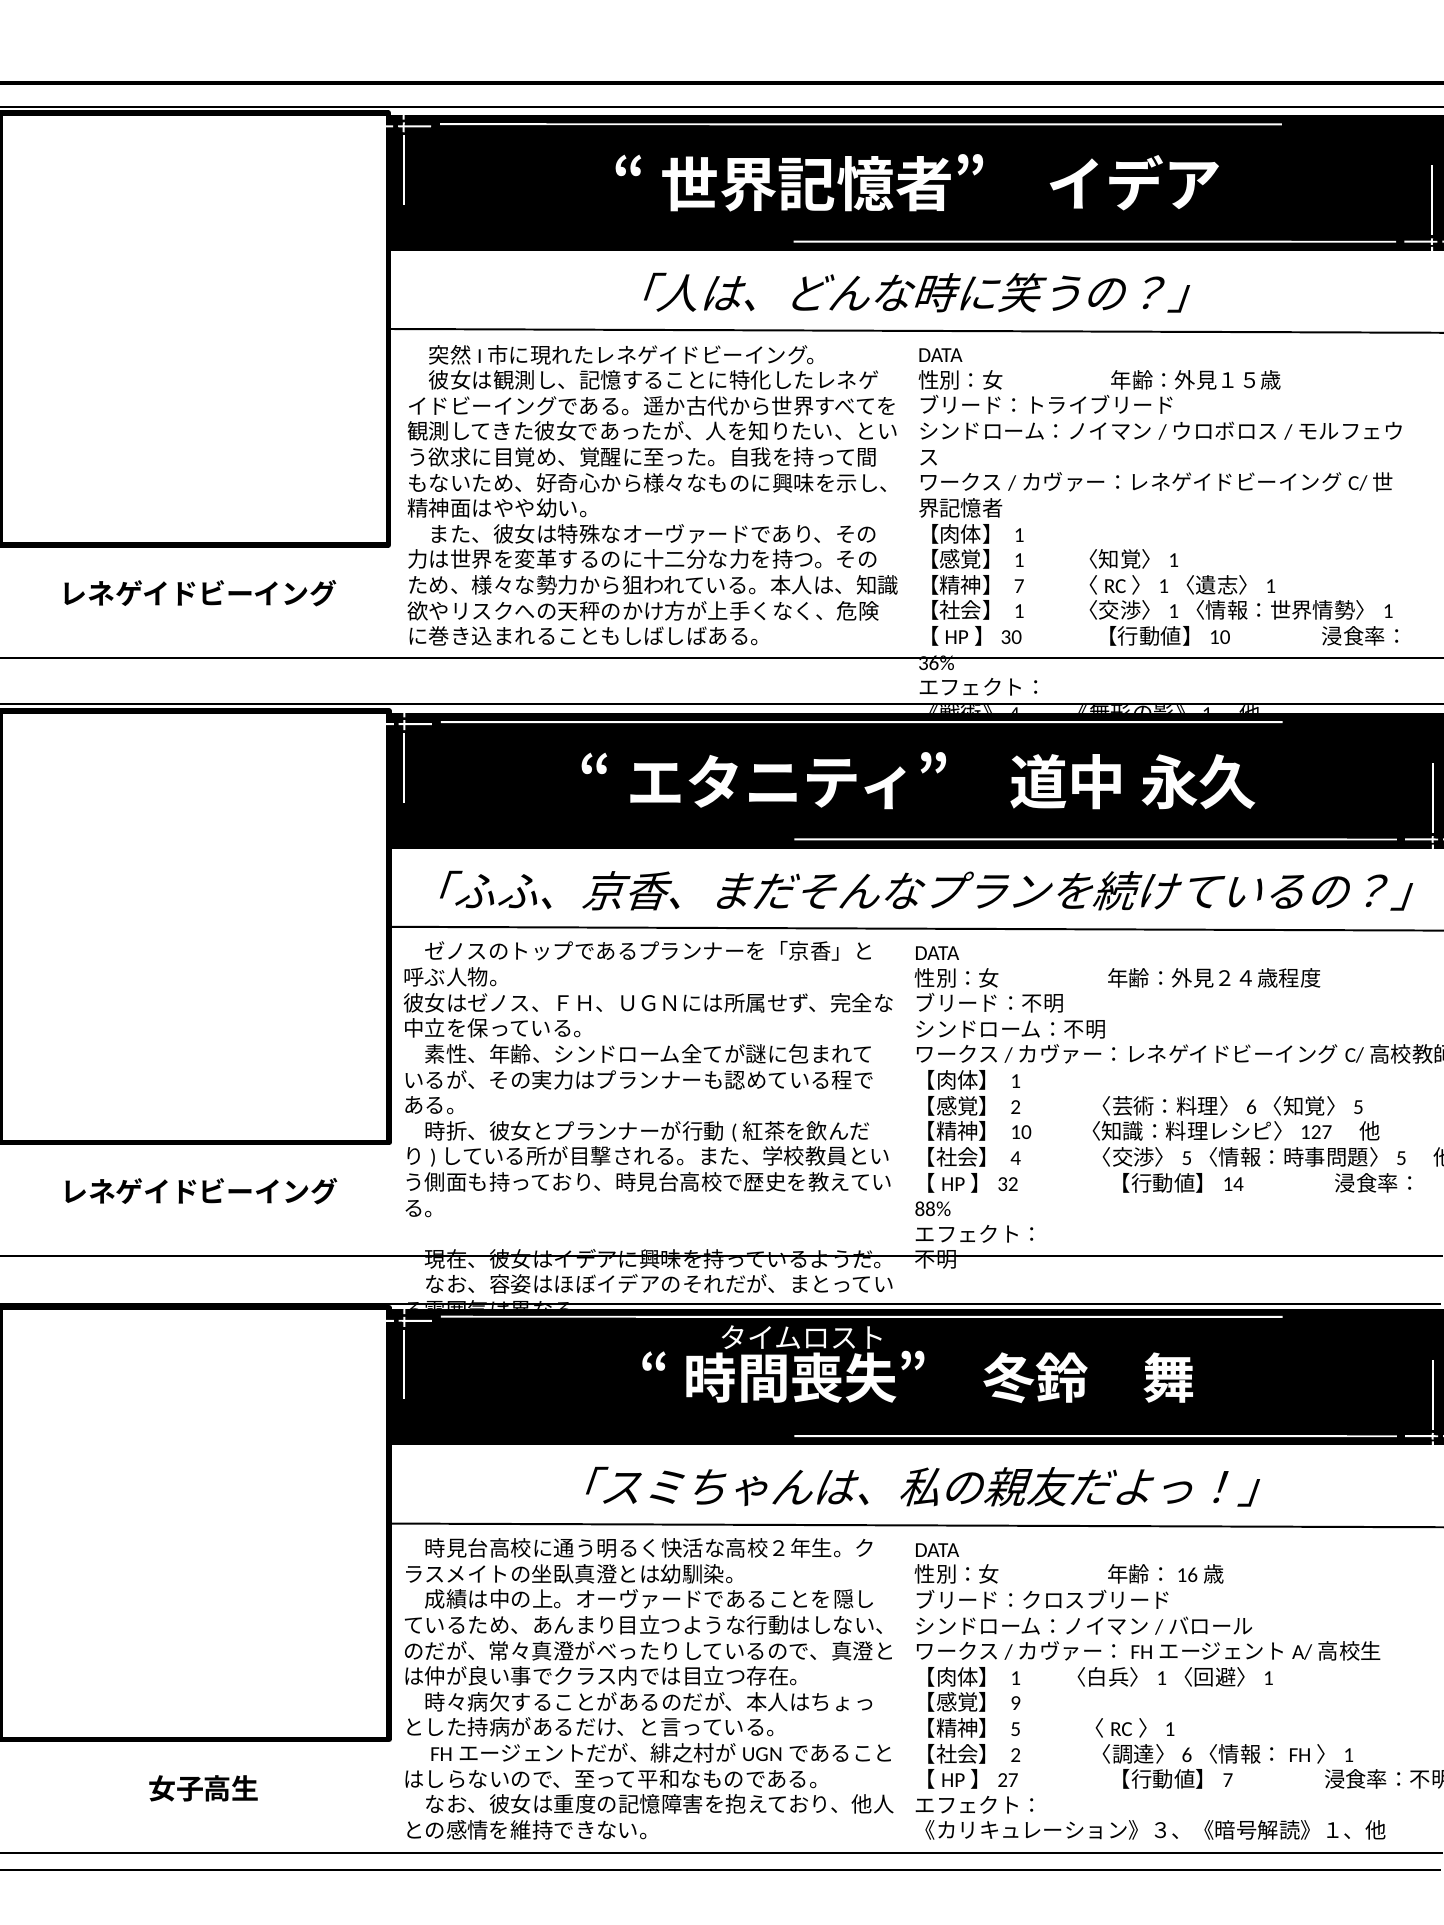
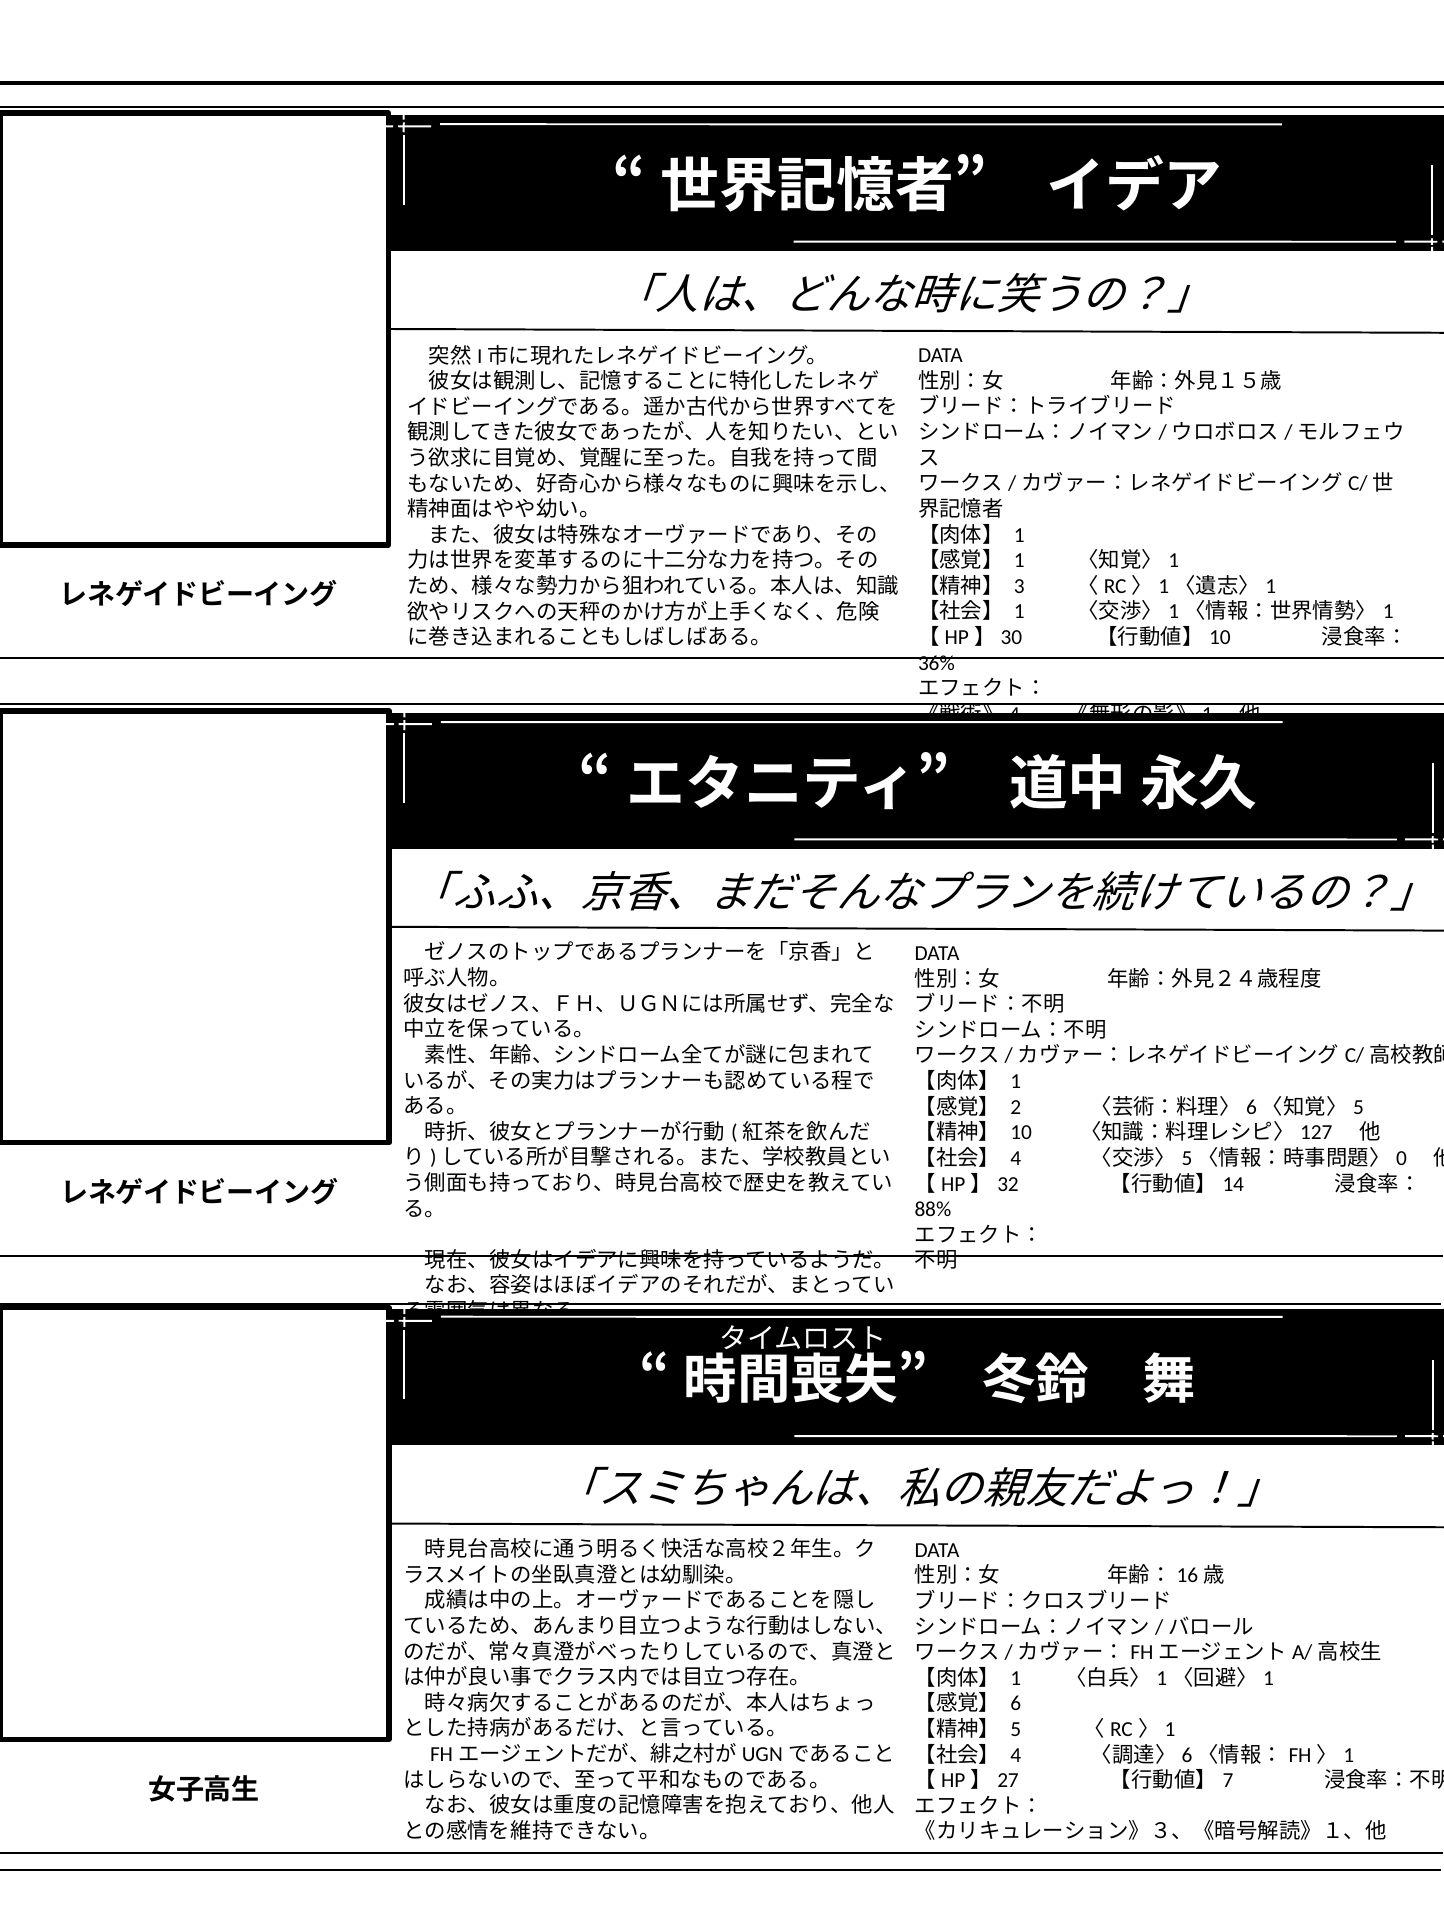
7 at (1019, 586): 7 -> 3
5 at (1401, 1159): 5 -> 0
9: 9 -> 6
2 at (1016, 1755): 2 -> 4
